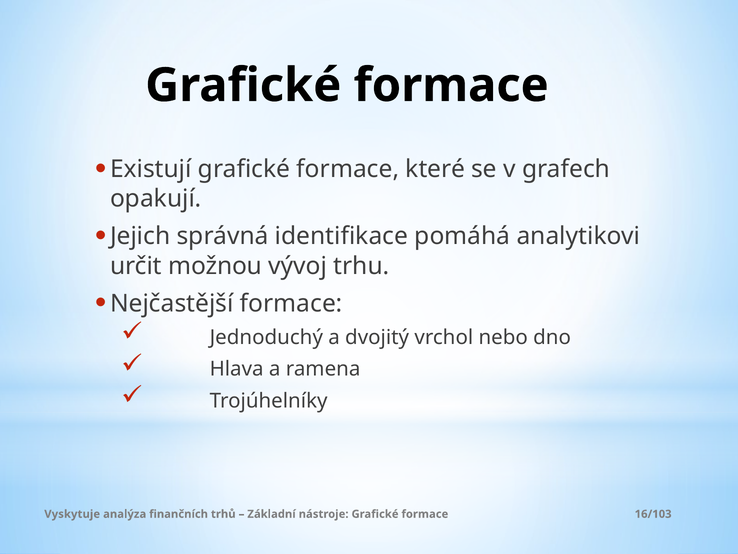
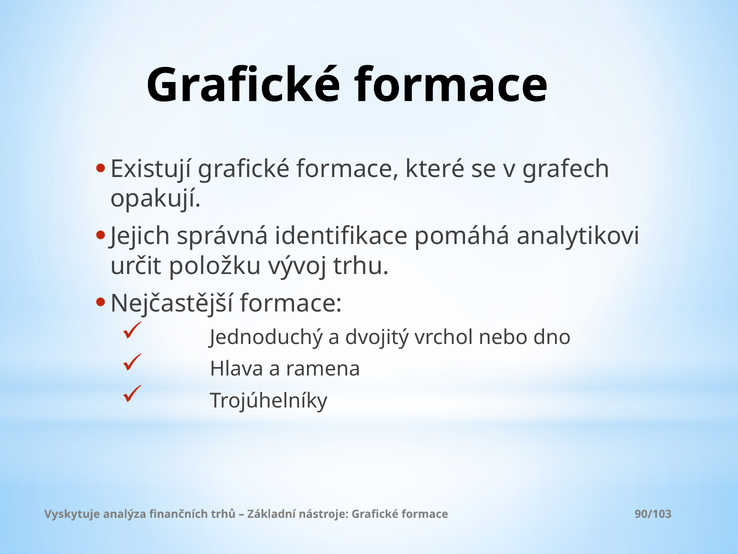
možnou: možnou -> položku
16/103: 16/103 -> 90/103
